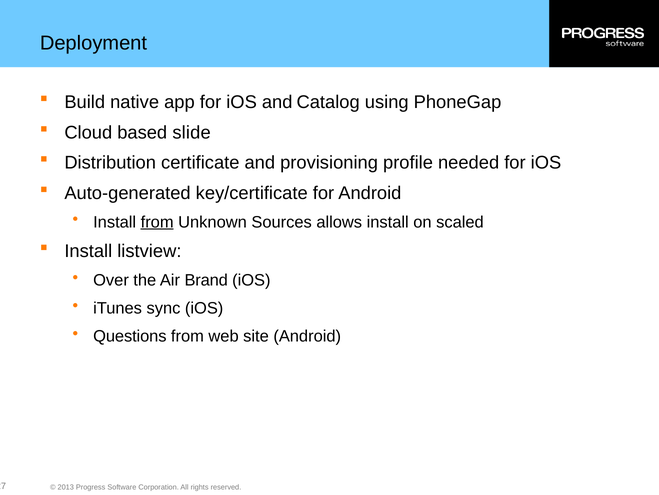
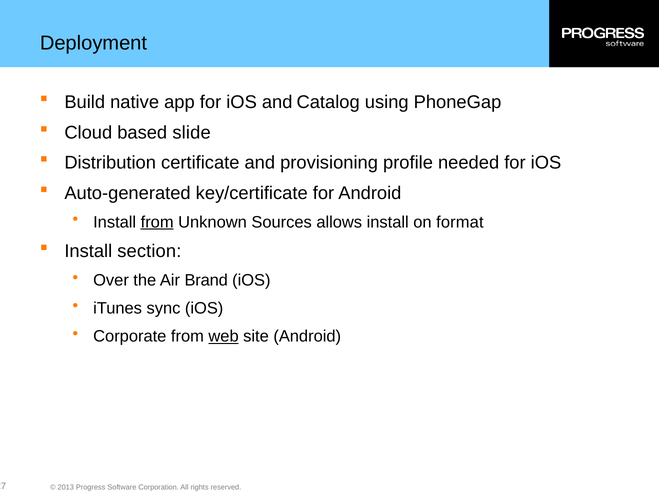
scaled: scaled -> format
listview: listview -> section
Questions: Questions -> Corporate
web underline: none -> present
